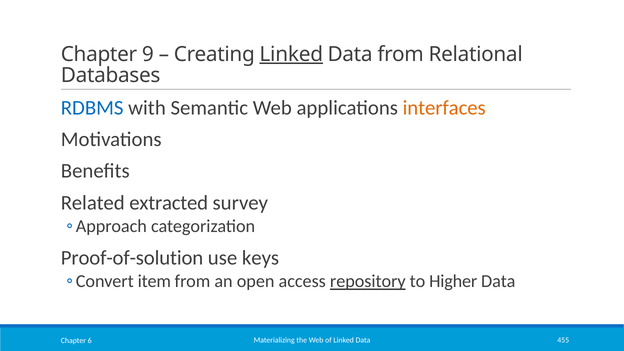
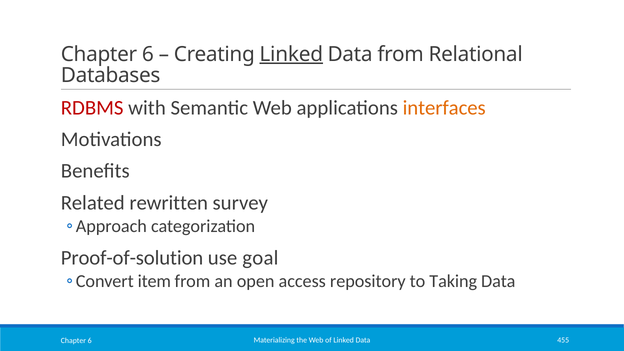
9 at (148, 54): 9 -> 6
RDBMS colour: blue -> red
extracted: extracted -> rewritten
keys: keys -> goal
repository underline: present -> none
Higher: Higher -> Taking
